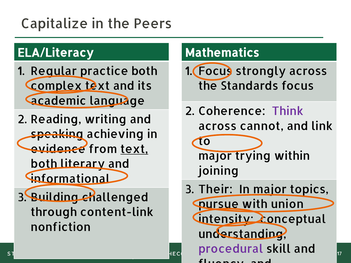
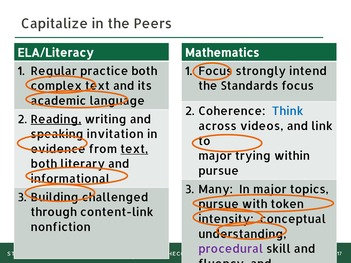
strongly across: across -> intend
Think colour: purple -> blue
Reading underline: none -> present
cannot: cannot -> videos
achieving: achieving -> invitation
joining at (219, 171): joining -> pursue
Their: Their -> Many
union: union -> token
